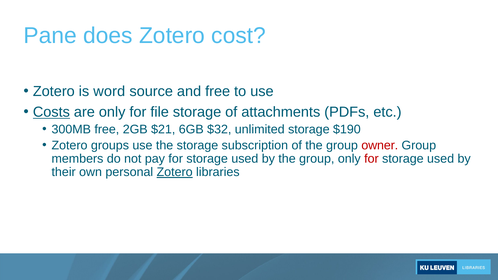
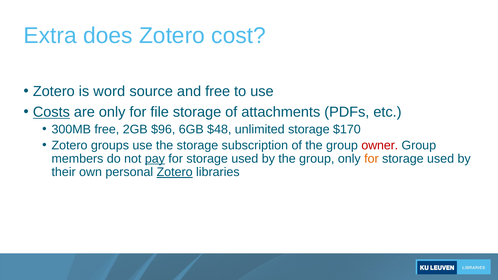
Pane: Pane -> Extra
$21: $21 -> $96
$32: $32 -> $48
$190: $190 -> $170
pay underline: none -> present
for at (371, 159) colour: red -> orange
